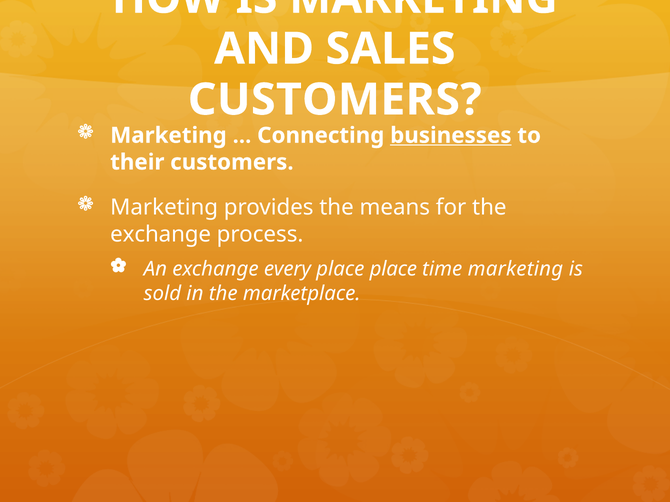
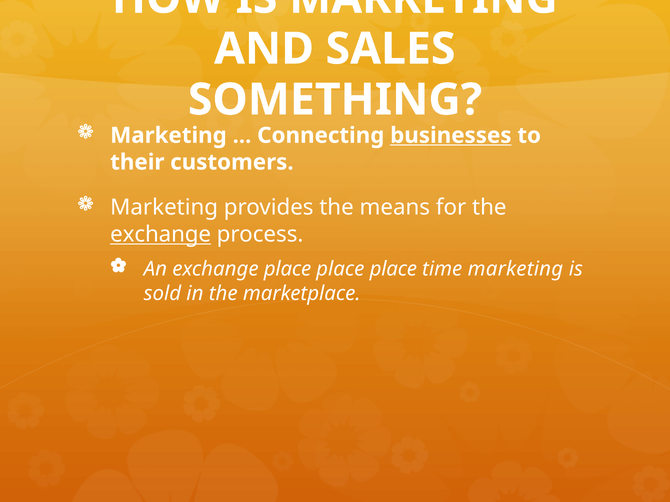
CUSTOMERS at (335, 100): CUSTOMERS -> SOMETHING
exchange at (161, 235) underline: none -> present
exchange every: every -> place
